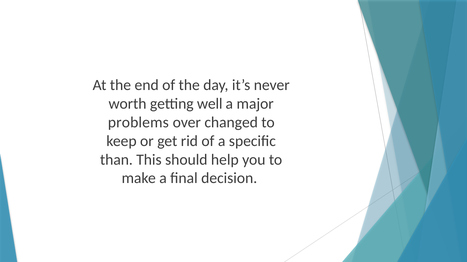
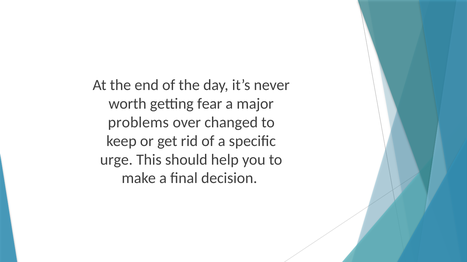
well: well -> fear
than: than -> urge
